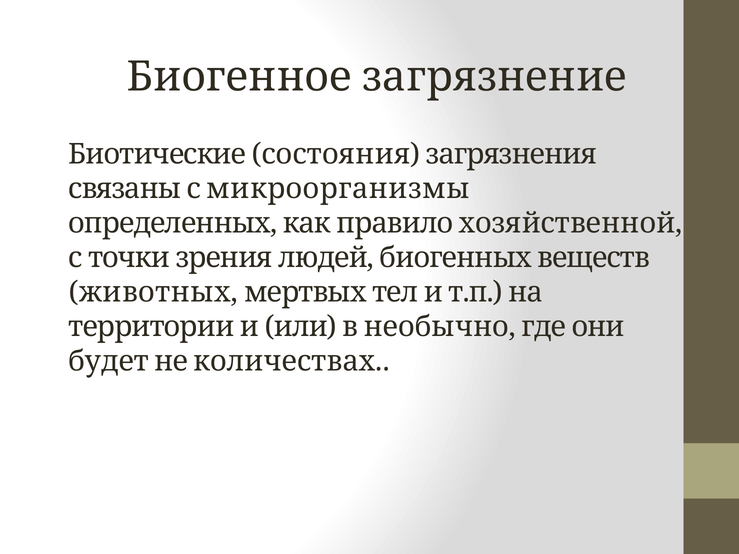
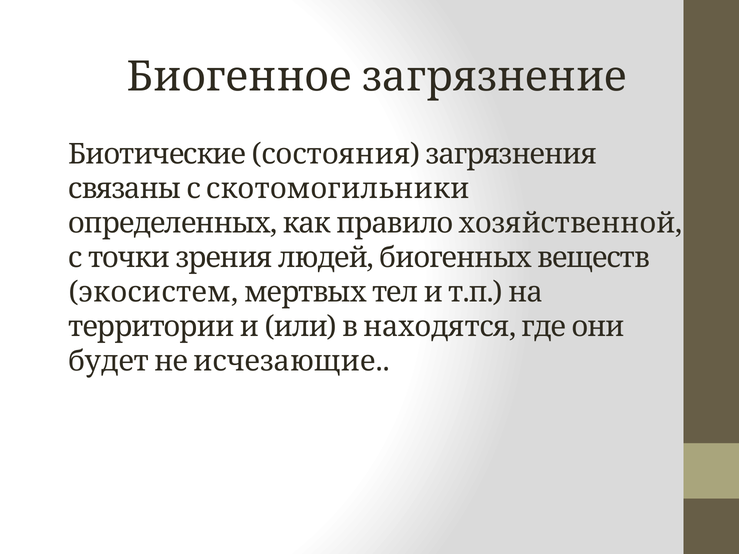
микроорганизмы: микроорганизмы -> скотомогильники
животных: животных -> экосистем
необычно: необычно -> находятся
количествах: количествах -> исчезающие
